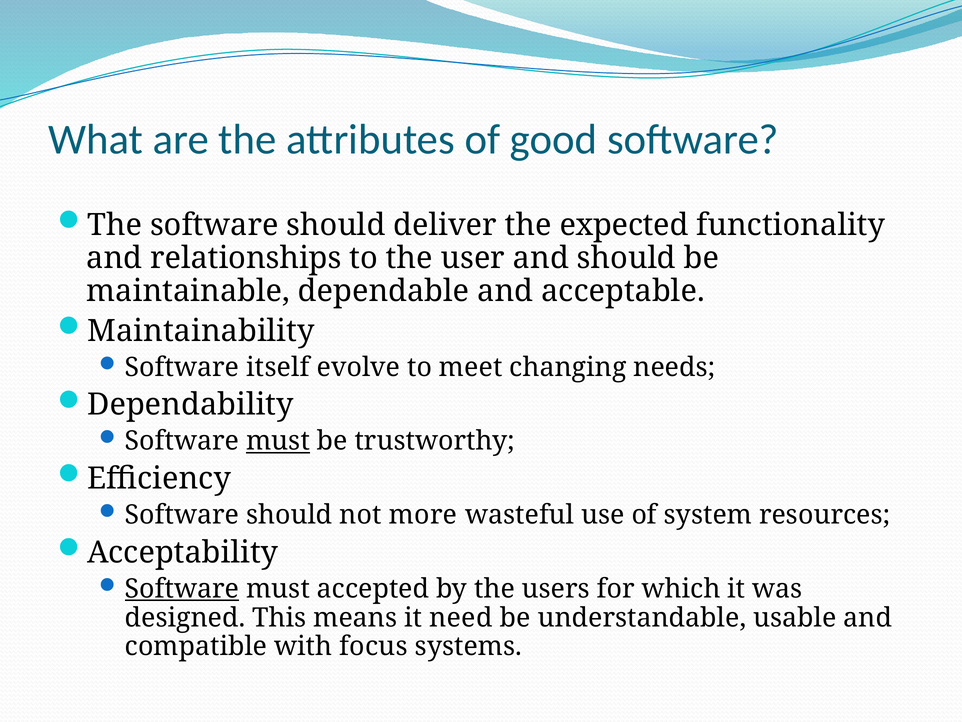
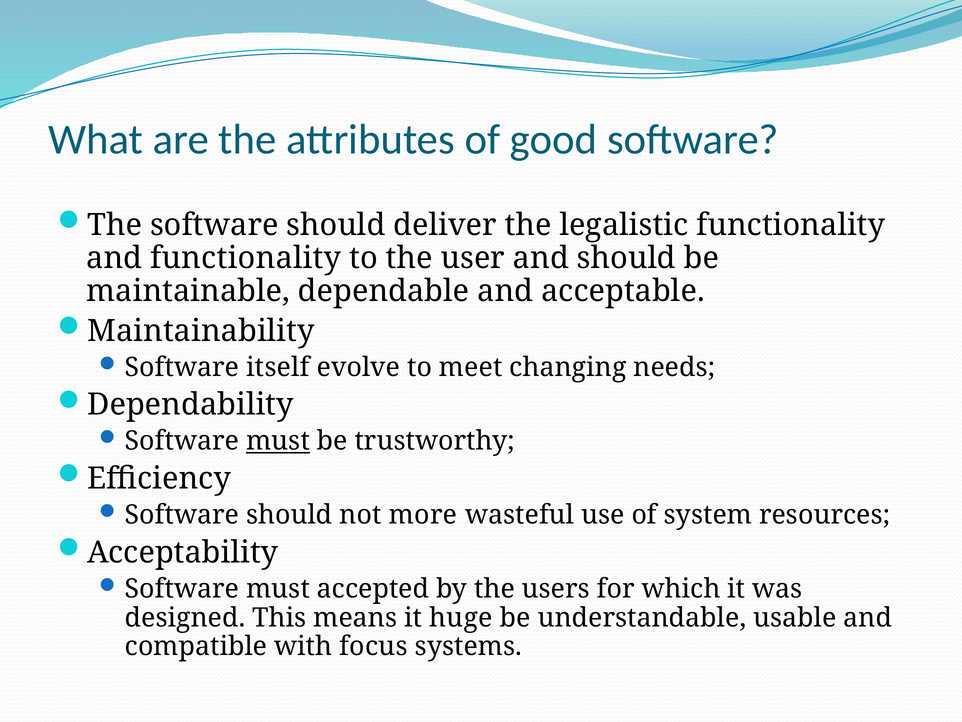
expected: expected -> legalistic
and relationships: relationships -> functionality
Software at (182, 588) underline: present -> none
need: need -> huge
